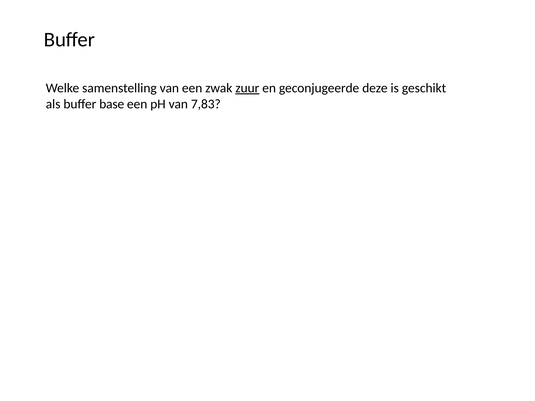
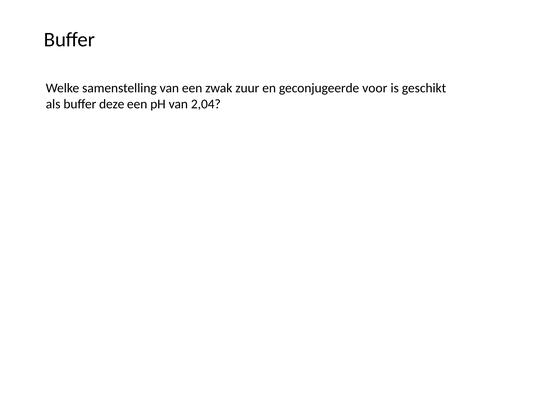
zuur underline: present -> none
deze: deze -> voor
base: base -> deze
7,83: 7,83 -> 2,04
